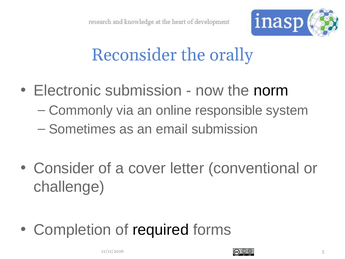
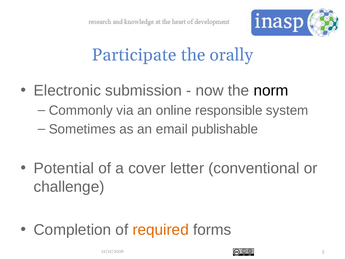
Reconsider: Reconsider -> Participate
email submission: submission -> publishable
Consider: Consider -> Potential
required colour: black -> orange
